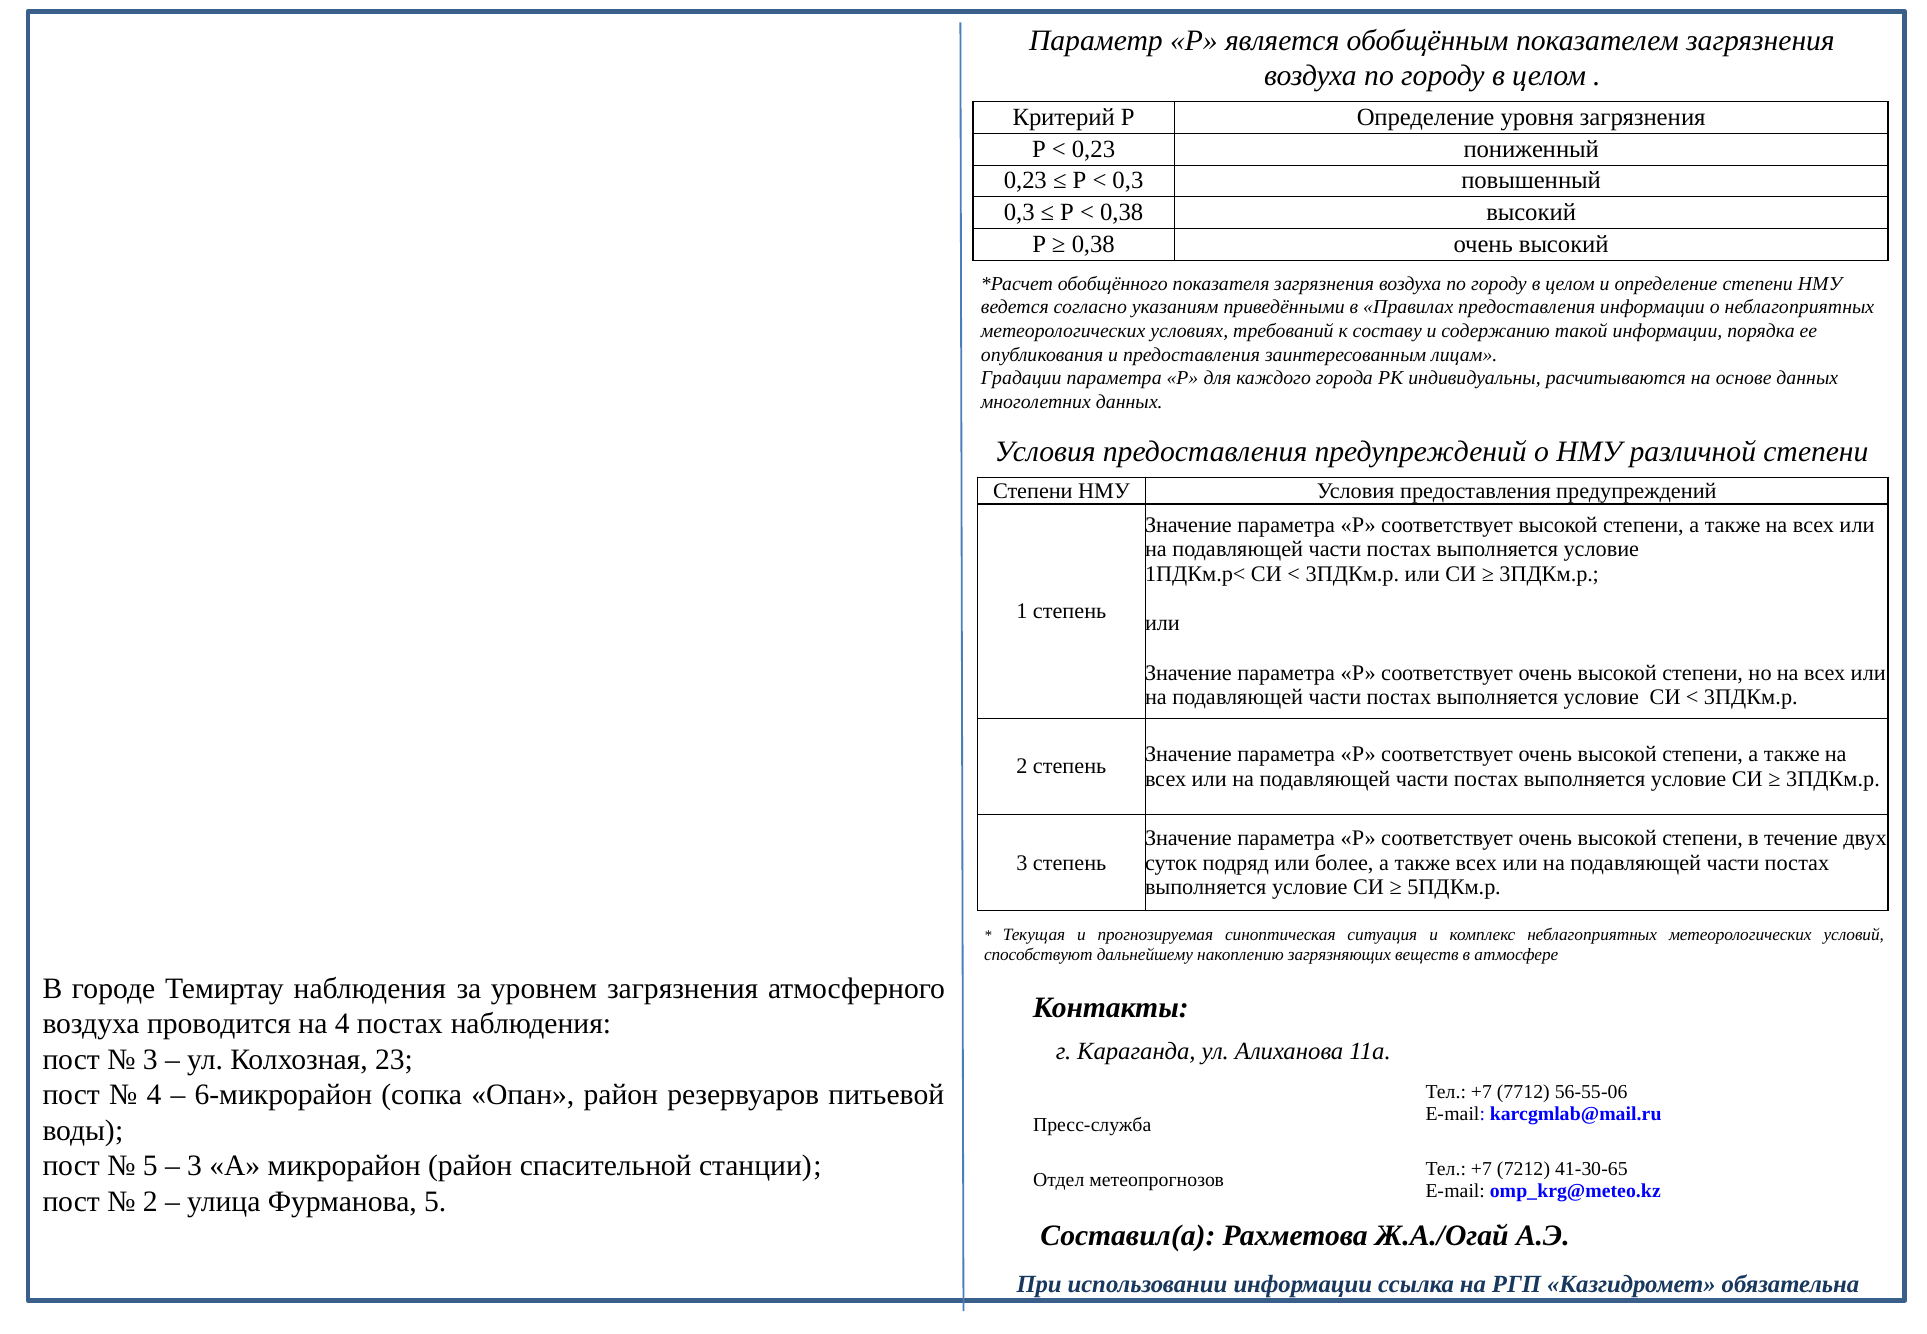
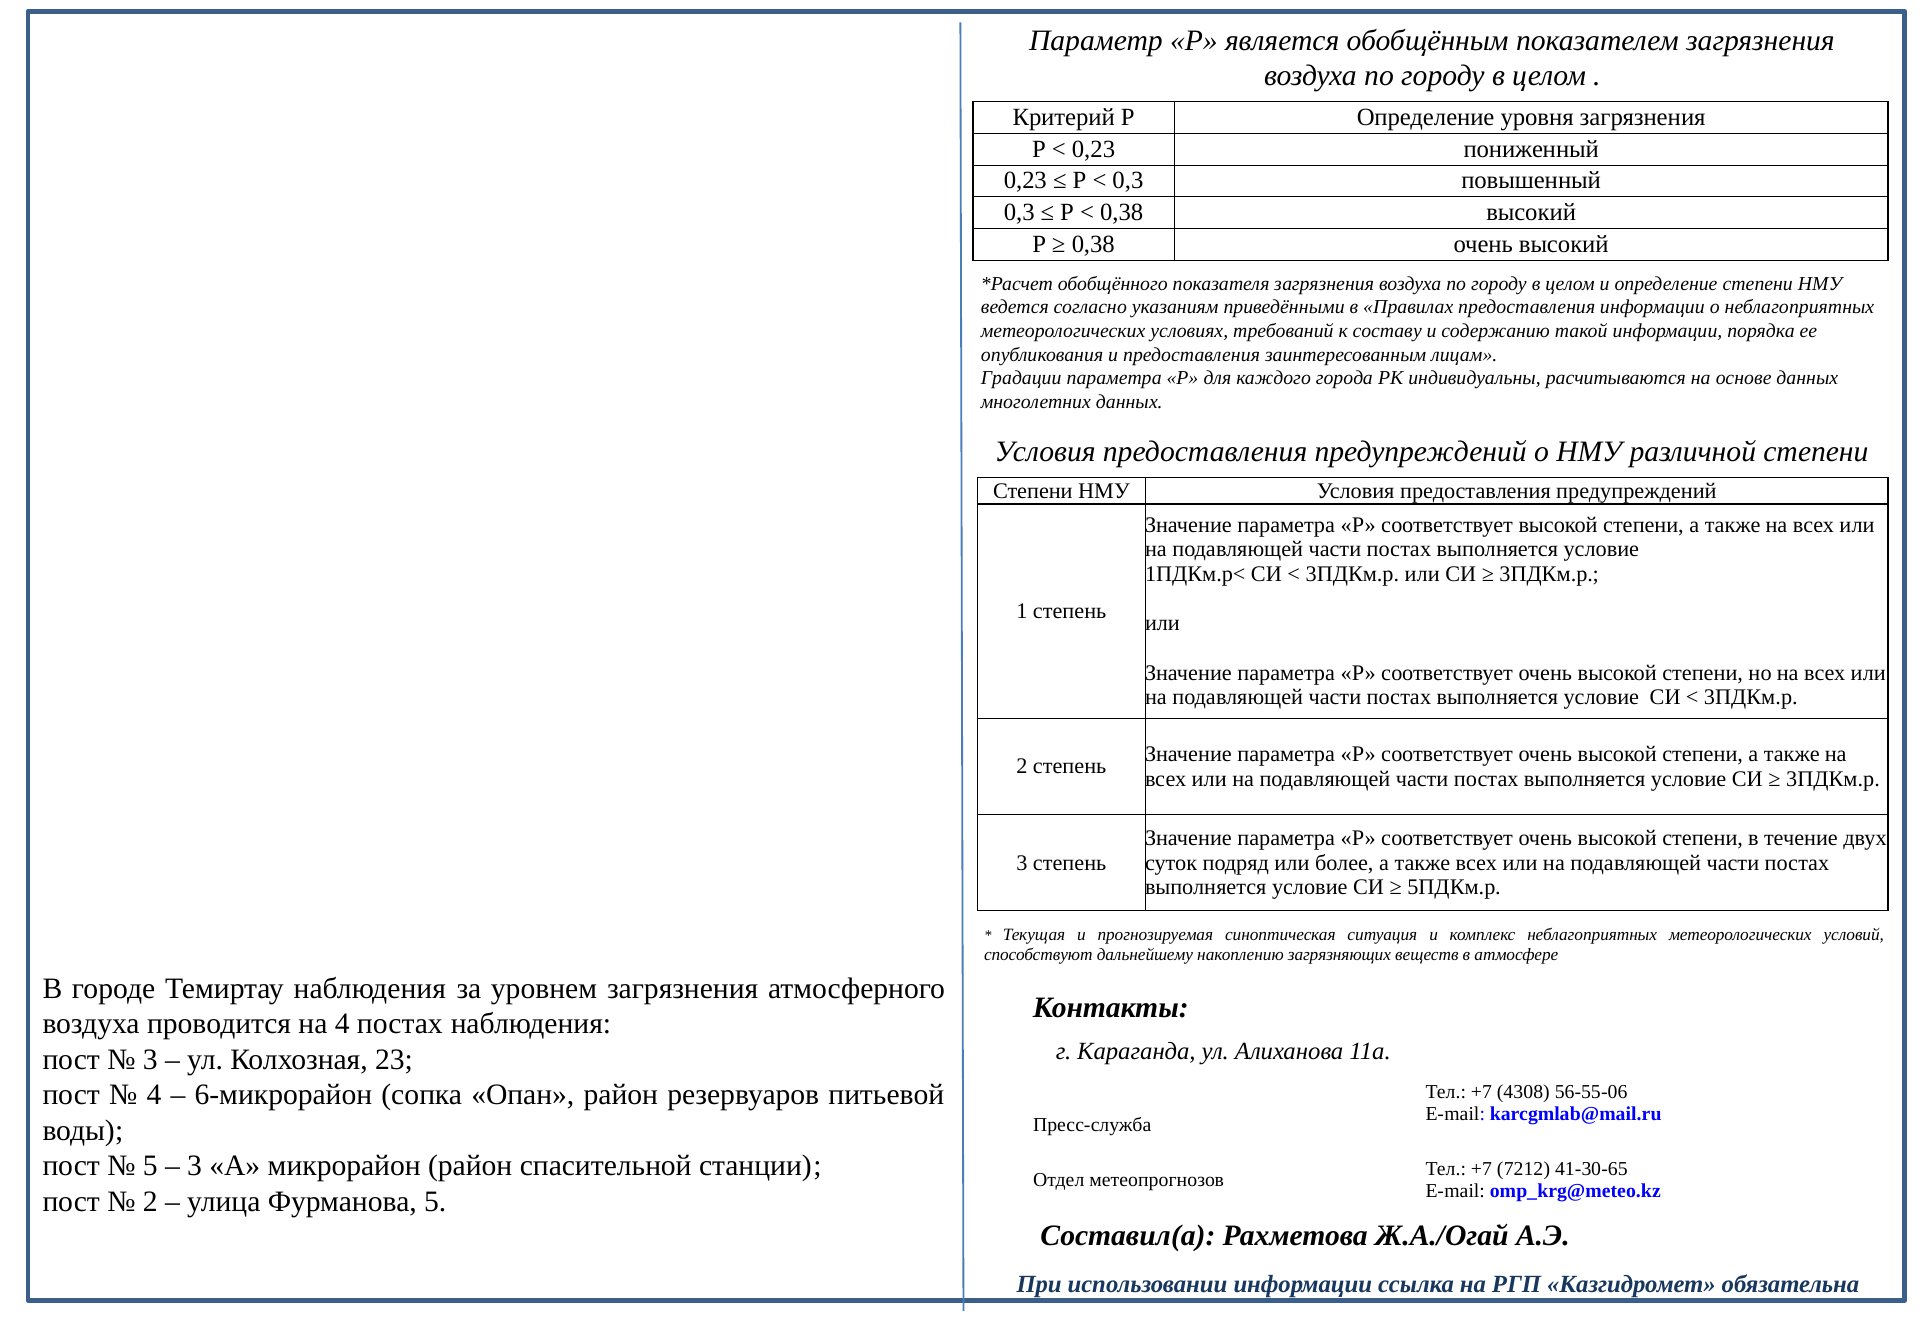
7712: 7712 -> 4308
